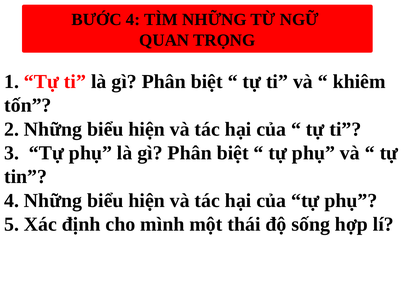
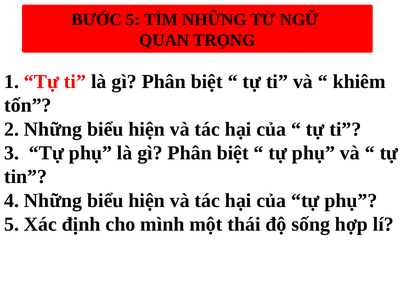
BƯỚC 4: 4 -> 5
